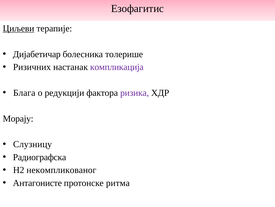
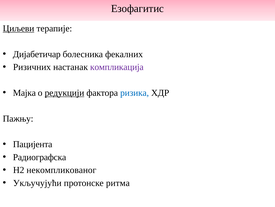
толерише: толерише -> фекалних
Блага: Блага -> Мајка
редукцији underline: none -> present
ризика colour: purple -> blue
Морају: Морају -> Пажњу
Слузницу: Слузницу -> Пацијента
Антагонисте: Антагонисте -> Укључујући
